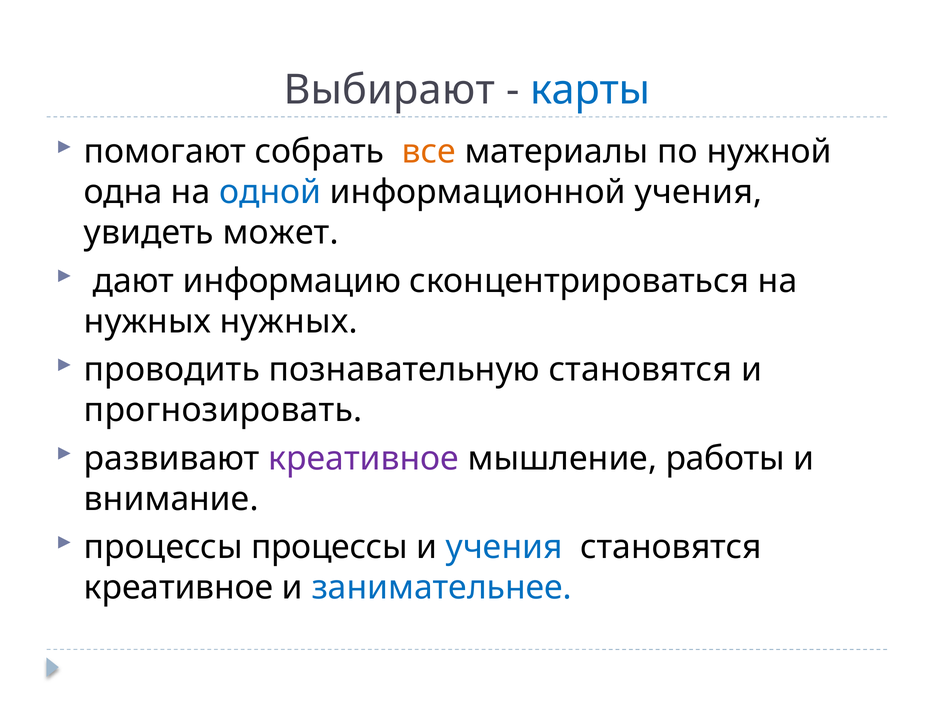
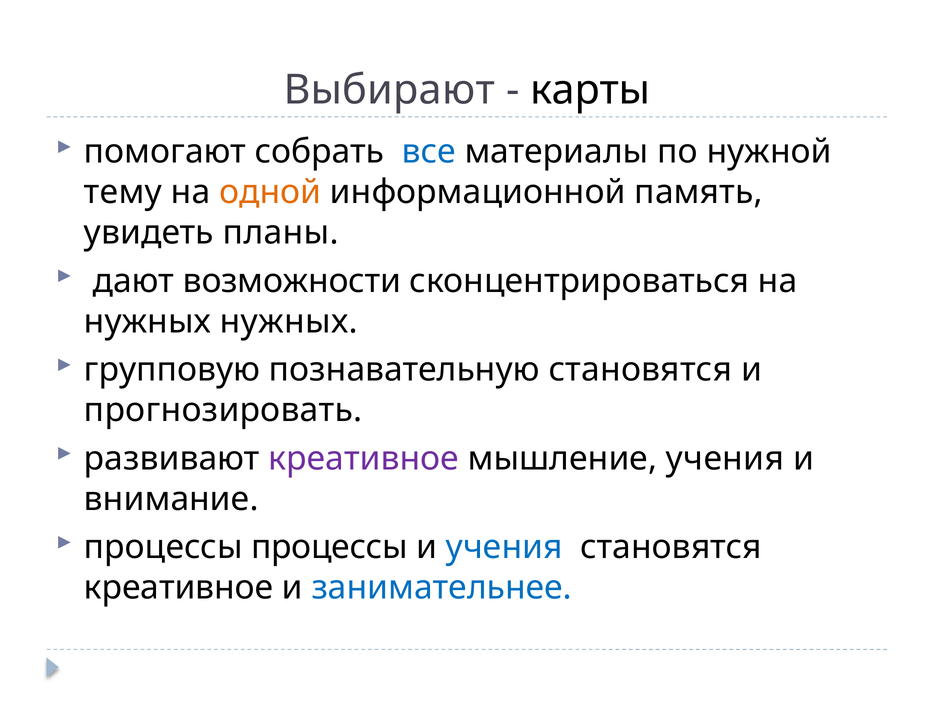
карты colour: blue -> black
все colour: orange -> blue
одна: одна -> тему
одной colour: blue -> orange
информационной учения: учения -> память
может: может -> планы
информацию: информацию -> возможности
проводить: проводить -> групповую
мышление работы: работы -> учения
